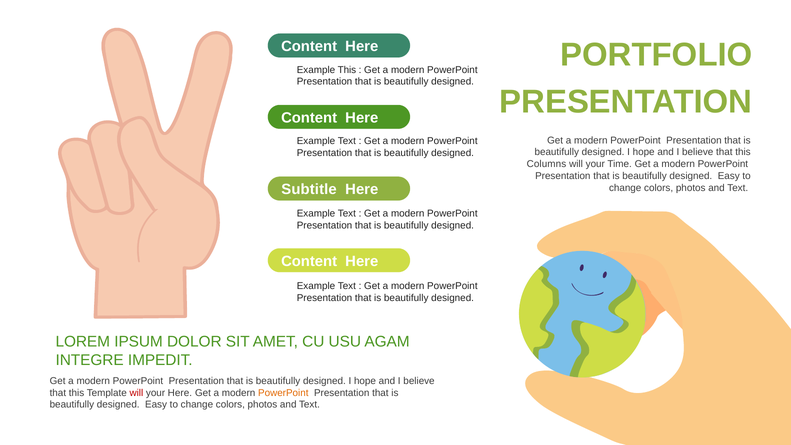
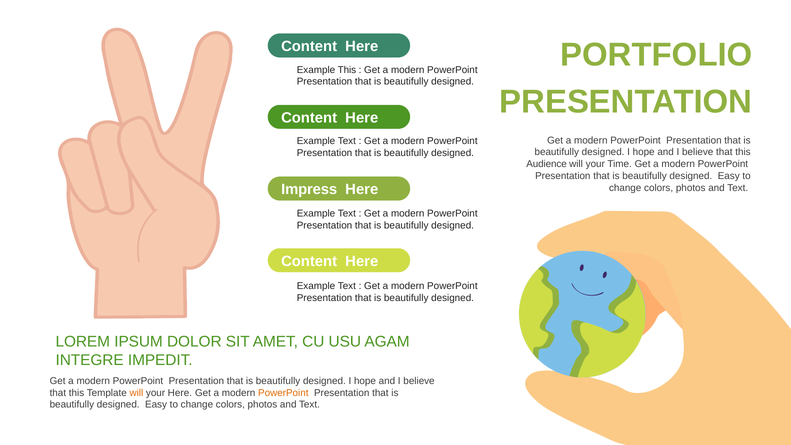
Columns: Columns -> Audience
Subtitle: Subtitle -> Impress
will at (136, 393) colour: red -> orange
